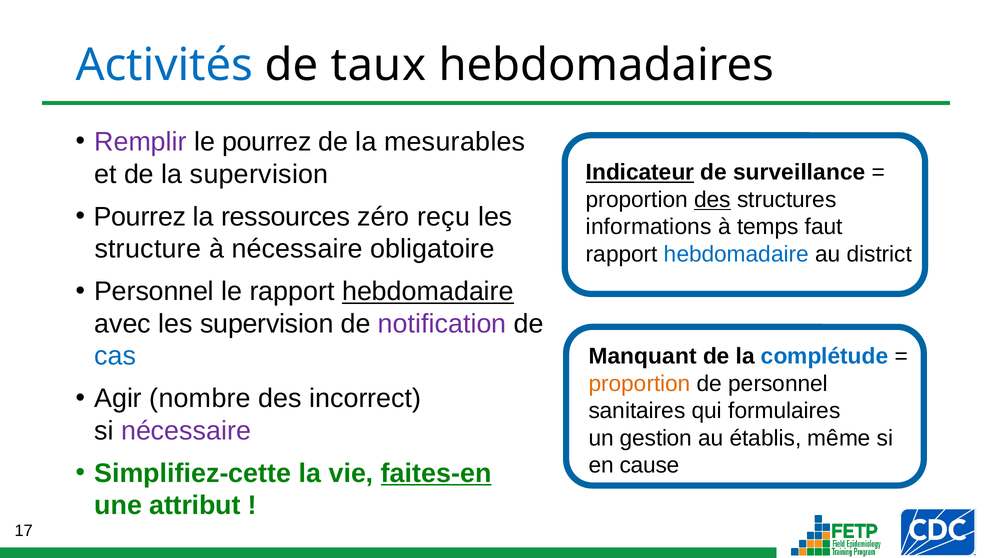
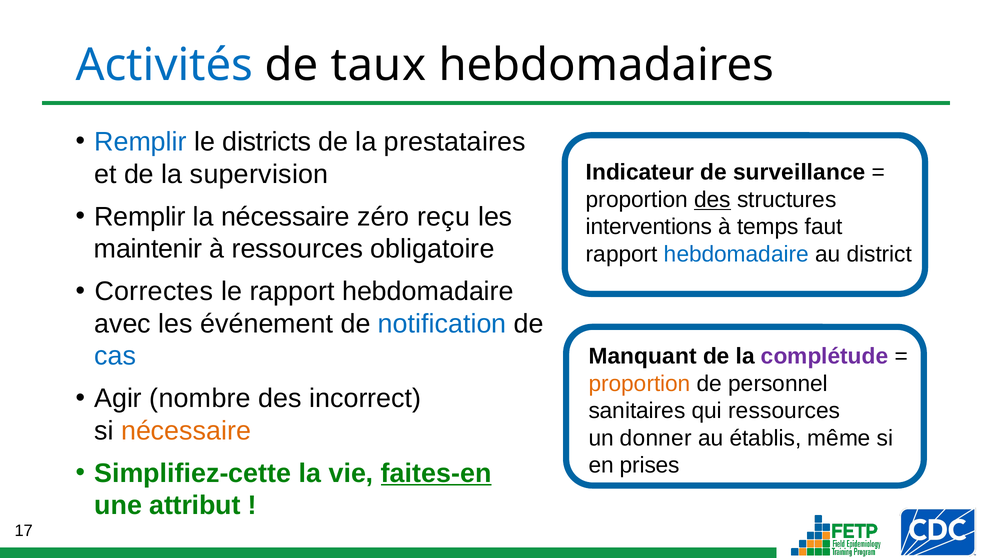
Remplir at (141, 142) colour: purple -> blue
le pourrez: pourrez -> districts
mesurables: mesurables -> prestataires
Indicateur underline: present -> none
Pourrez at (140, 217): Pourrez -> Remplir
la ressources: ressources -> nécessaire
informations: informations -> interventions
structure: structure -> maintenir
à nécessaire: nécessaire -> ressources
Personnel at (154, 292): Personnel -> Correctes
hebdomadaire at (428, 292) underline: present -> none
les supervision: supervision -> événement
notification colour: purple -> blue
complétude colour: blue -> purple
qui formulaires: formulaires -> ressources
nécessaire at (186, 431) colour: purple -> orange
gestion: gestion -> donner
cause: cause -> prises
